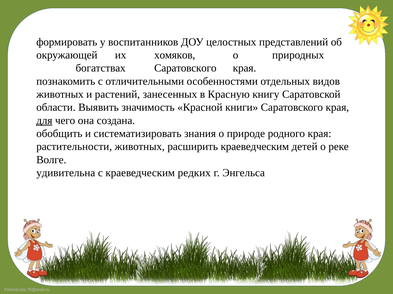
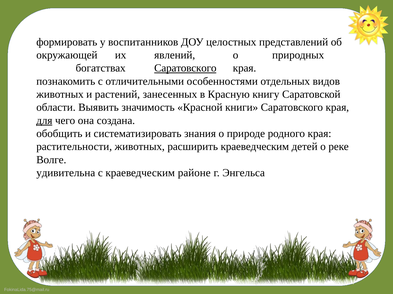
хомяков: хомяков -> явлений
Саратовского at (185, 68) underline: none -> present
редких: редких -> районе
